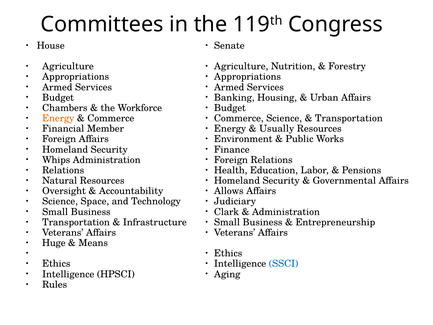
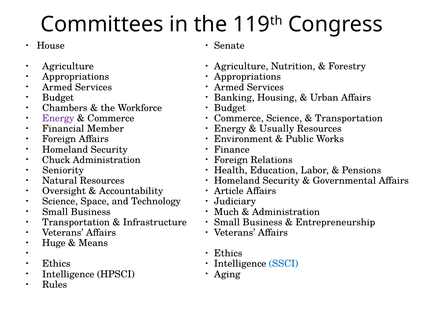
Energy at (58, 118) colour: orange -> purple
Whips: Whips -> Chuck
Relations at (63, 170): Relations -> Seniority
Allows: Allows -> Article
Clark: Clark -> Much
